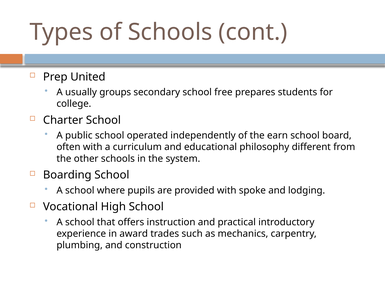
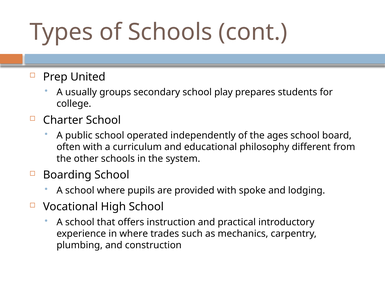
free: free -> play
earn: earn -> ages
in award: award -> where
